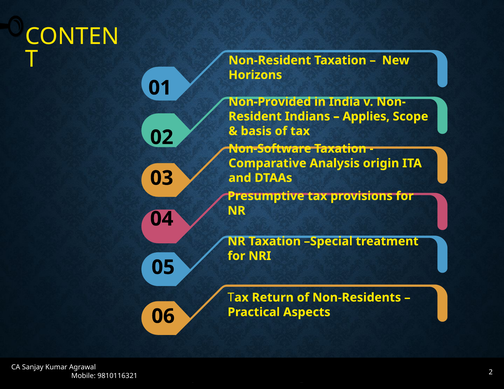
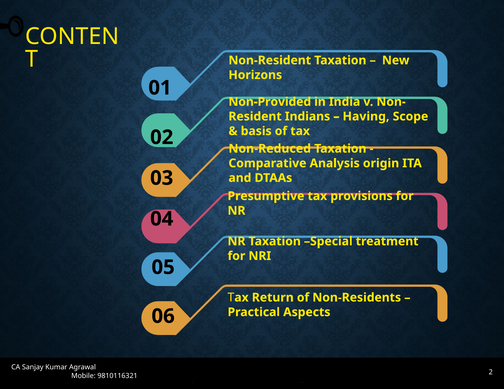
Applies: Applies -> Having
Non-Software: Non-Software -> Non-Reduced
